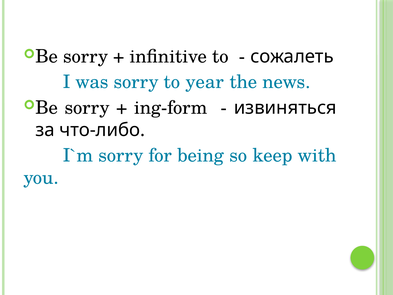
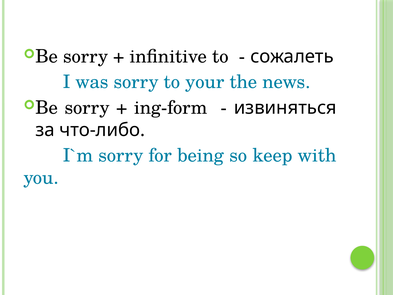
year: year -> your
